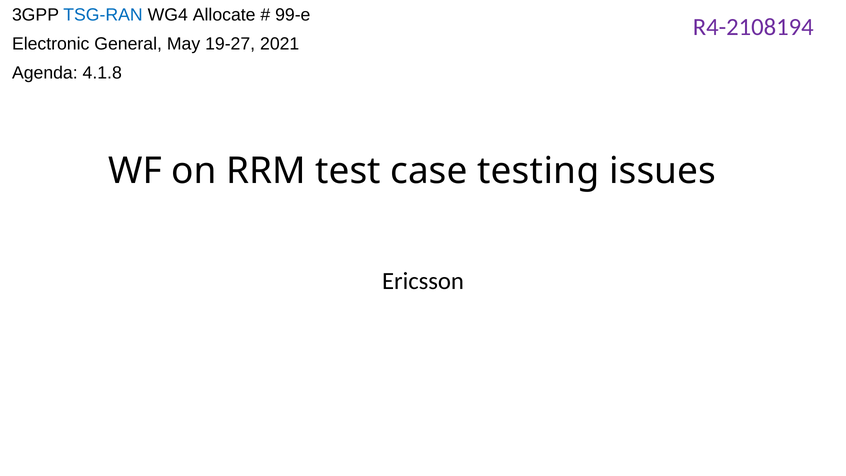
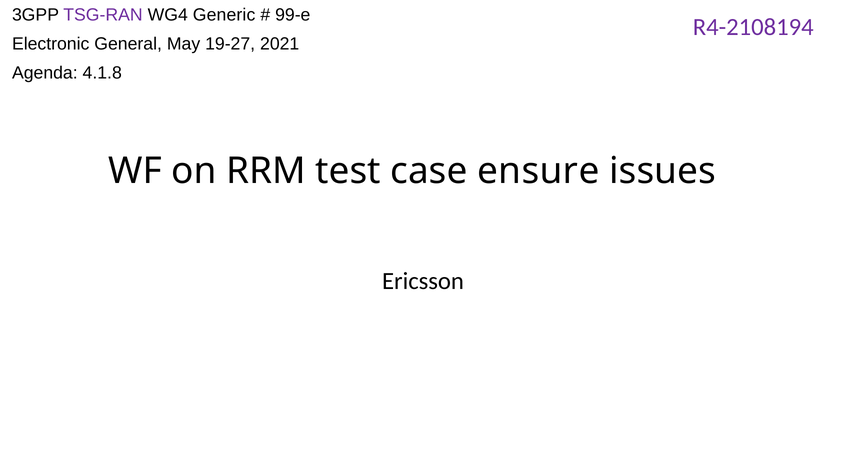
TSG-RAN colour: blue -> purple
Allocate: Allocate -> Generic
testing: testing -> ensure
